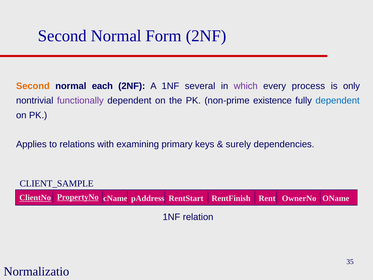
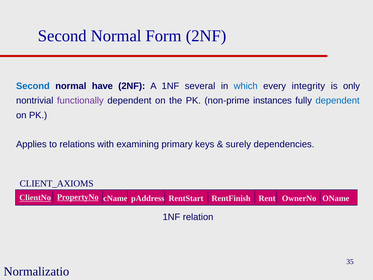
Second at (33, 86) colour: orange -> blue
each: each -> have
which colour: purple -> blue
process: process -> integrity
existence: existence -> instances
CLIENT_SAMPLE: CLIENT_SAMPLE -> CLIENT_AXIOMS
